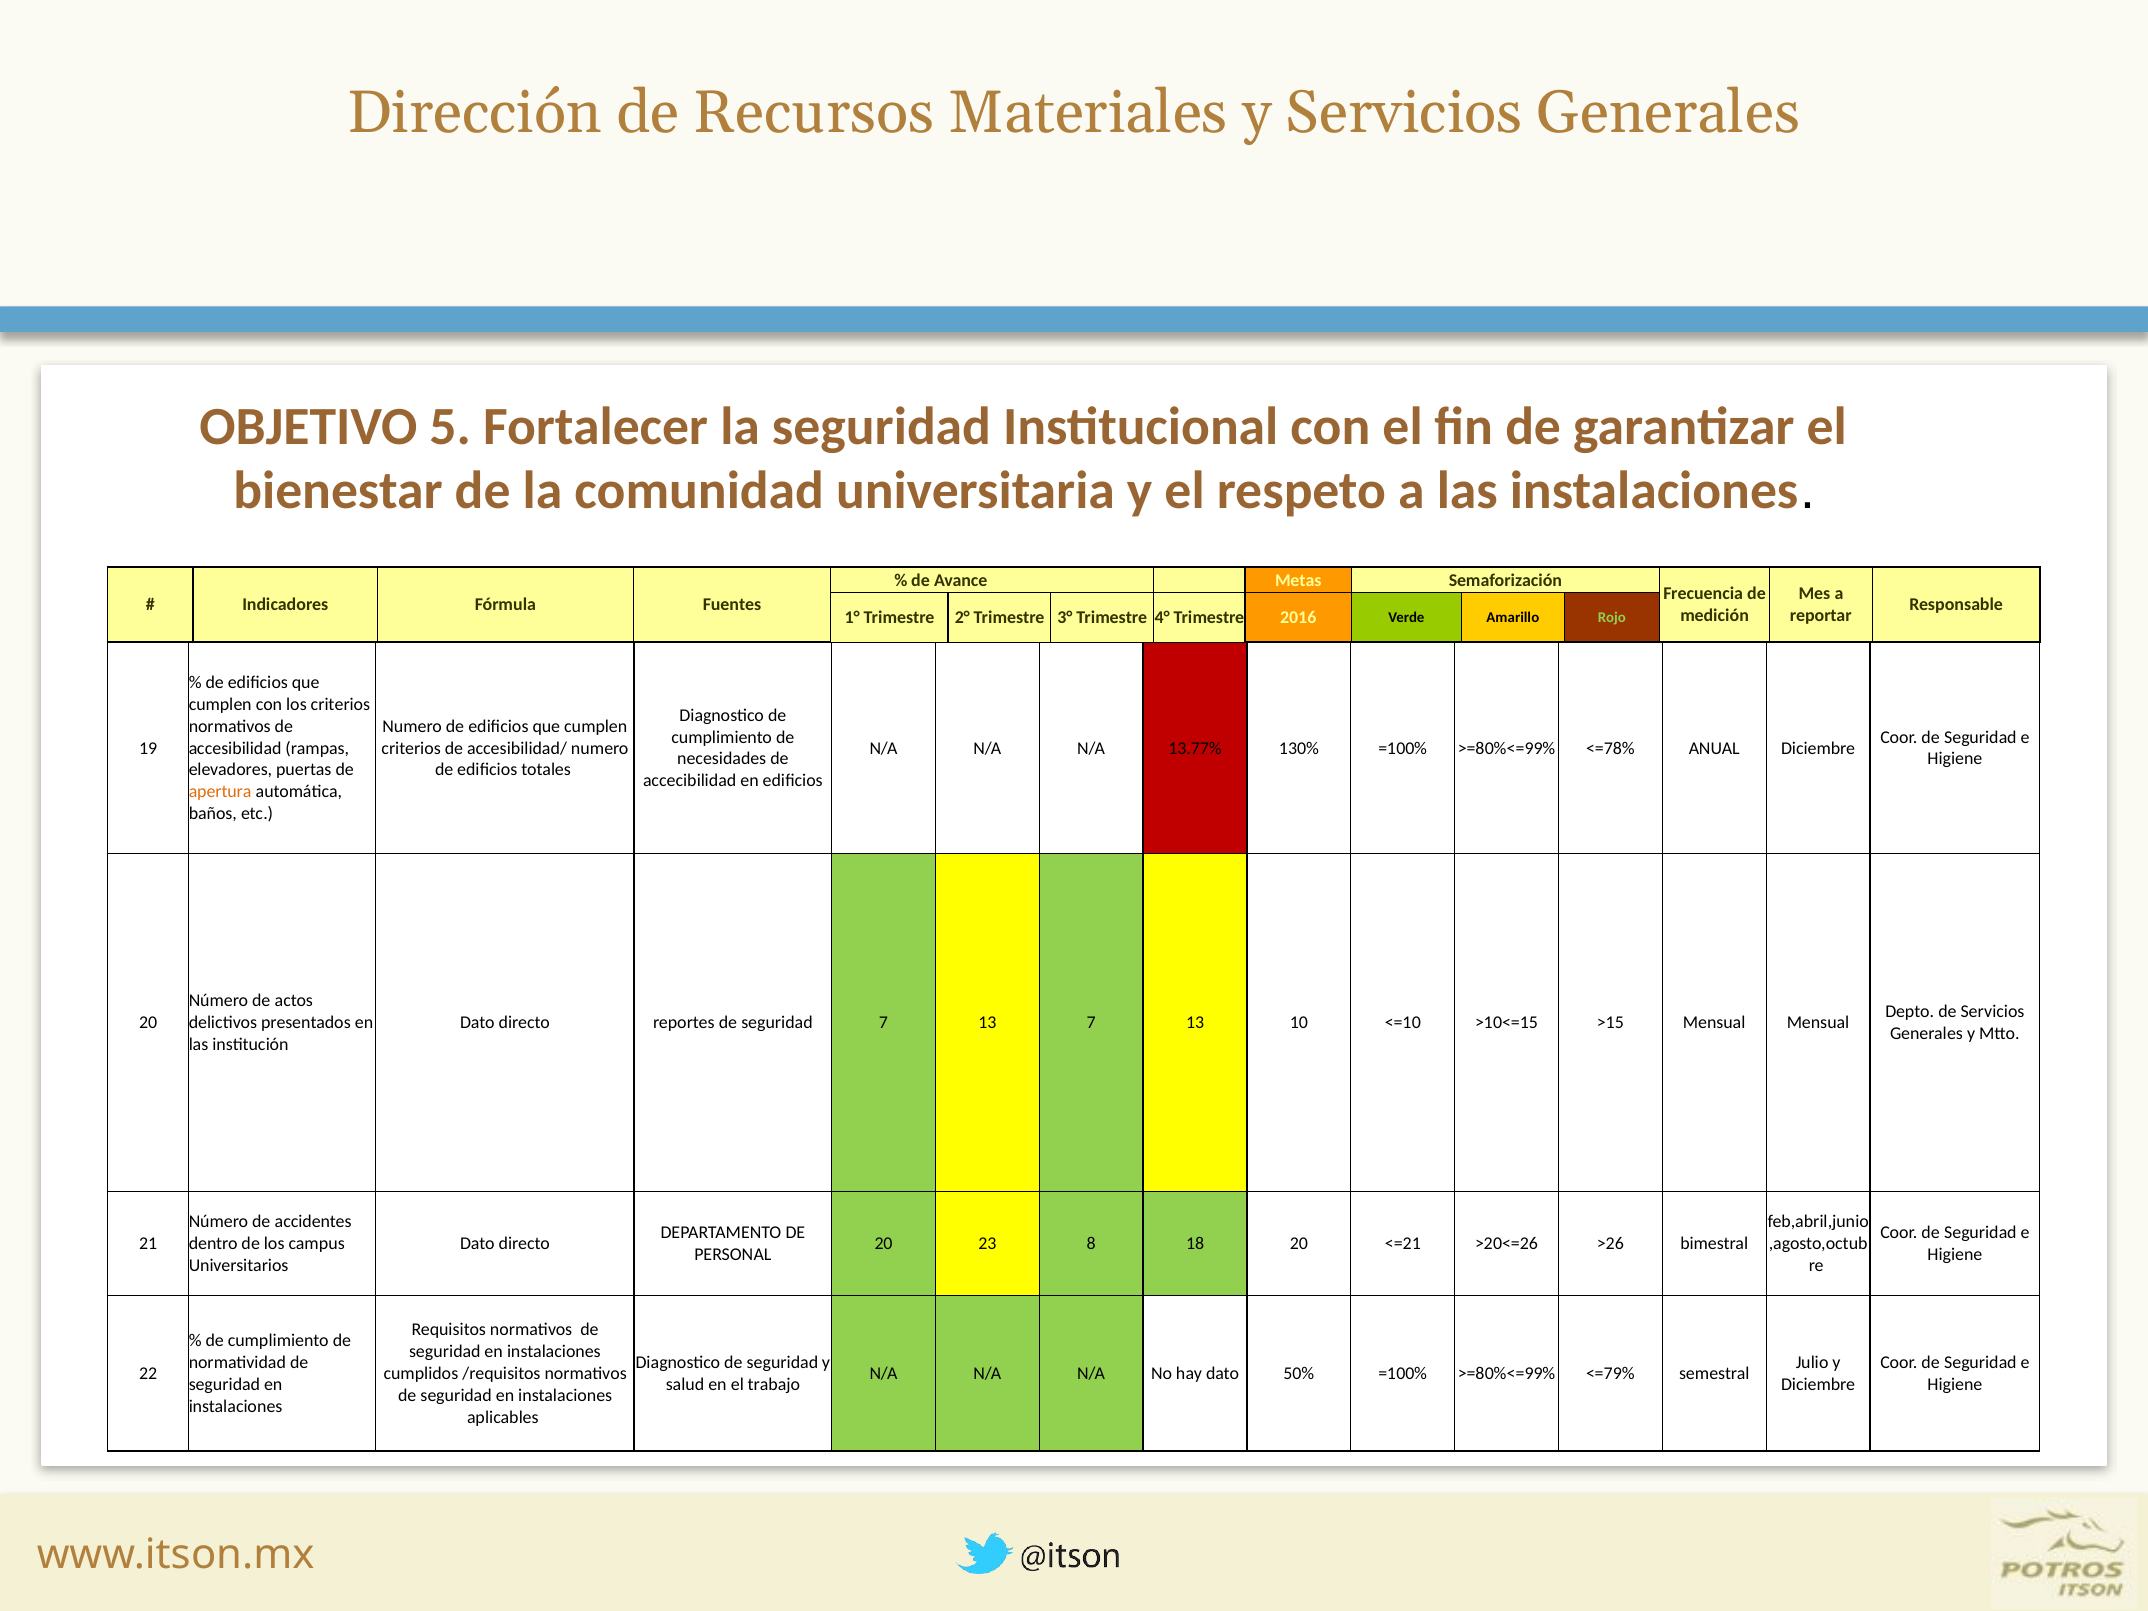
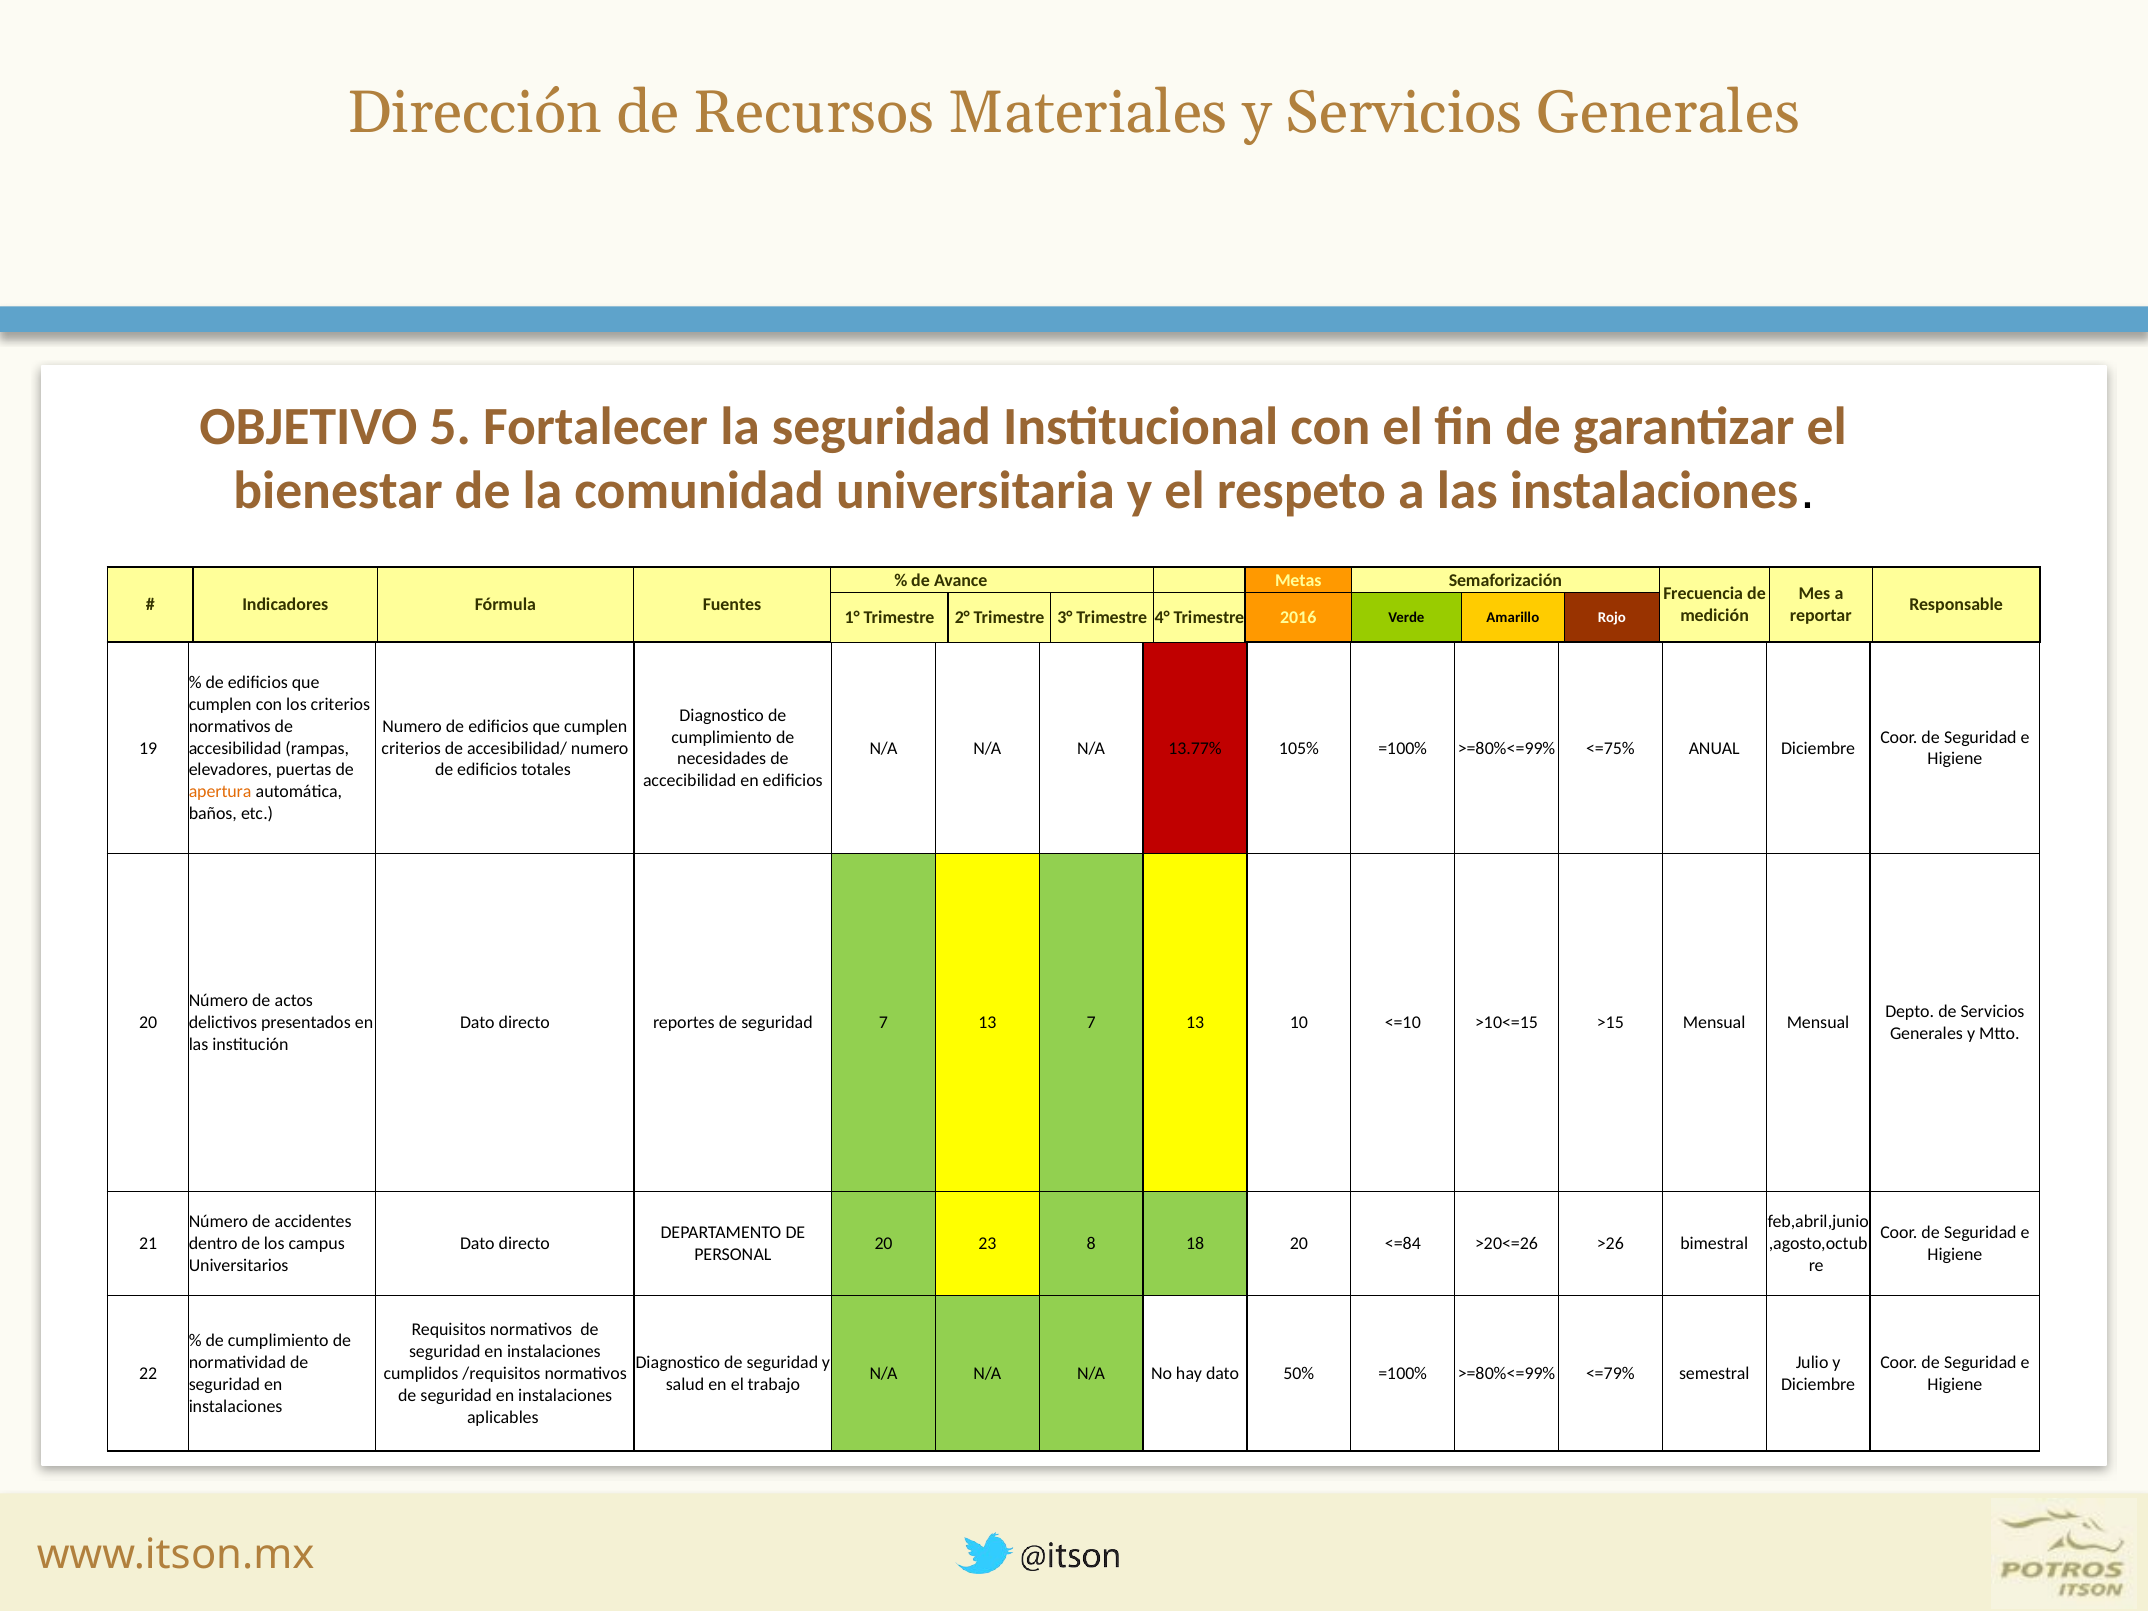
Rojo colour: light green -> white
130%: 130% -> 105%
<=78%: <=78% -> <=75%
<=21: <=21 -> <=84
